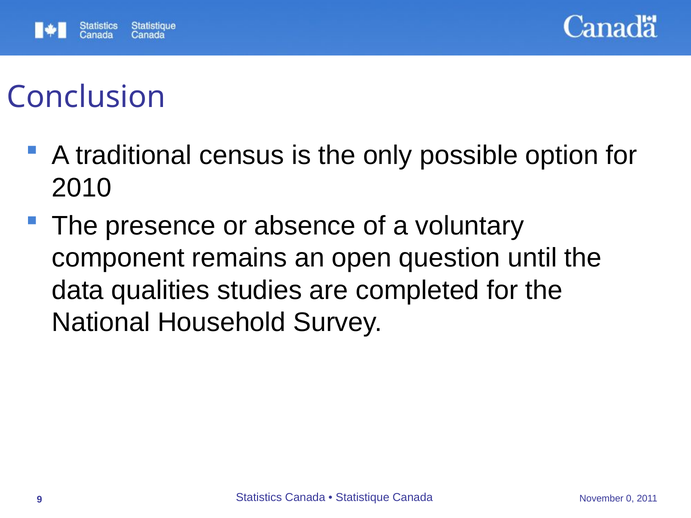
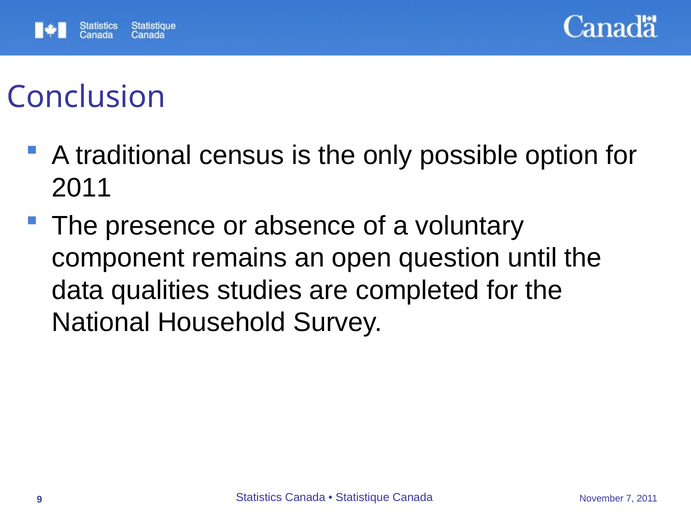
2010 at (82, 188): 2010 -> 2011
0: 0 -> 7
